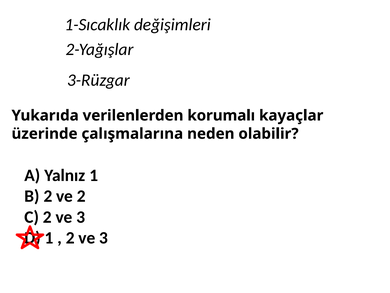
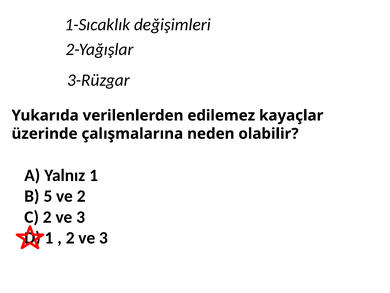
korumalı: korumalı -> edilemez
B 2: 2 -> 5
